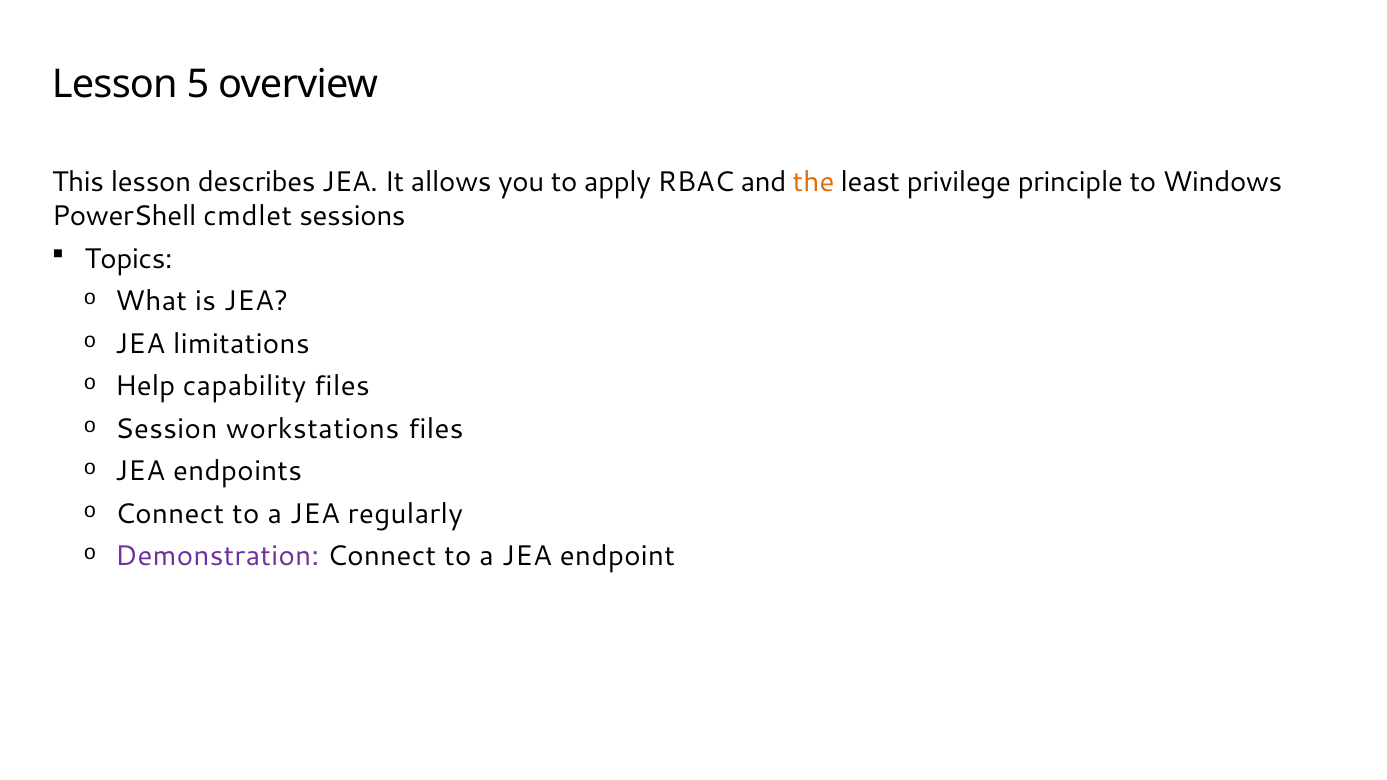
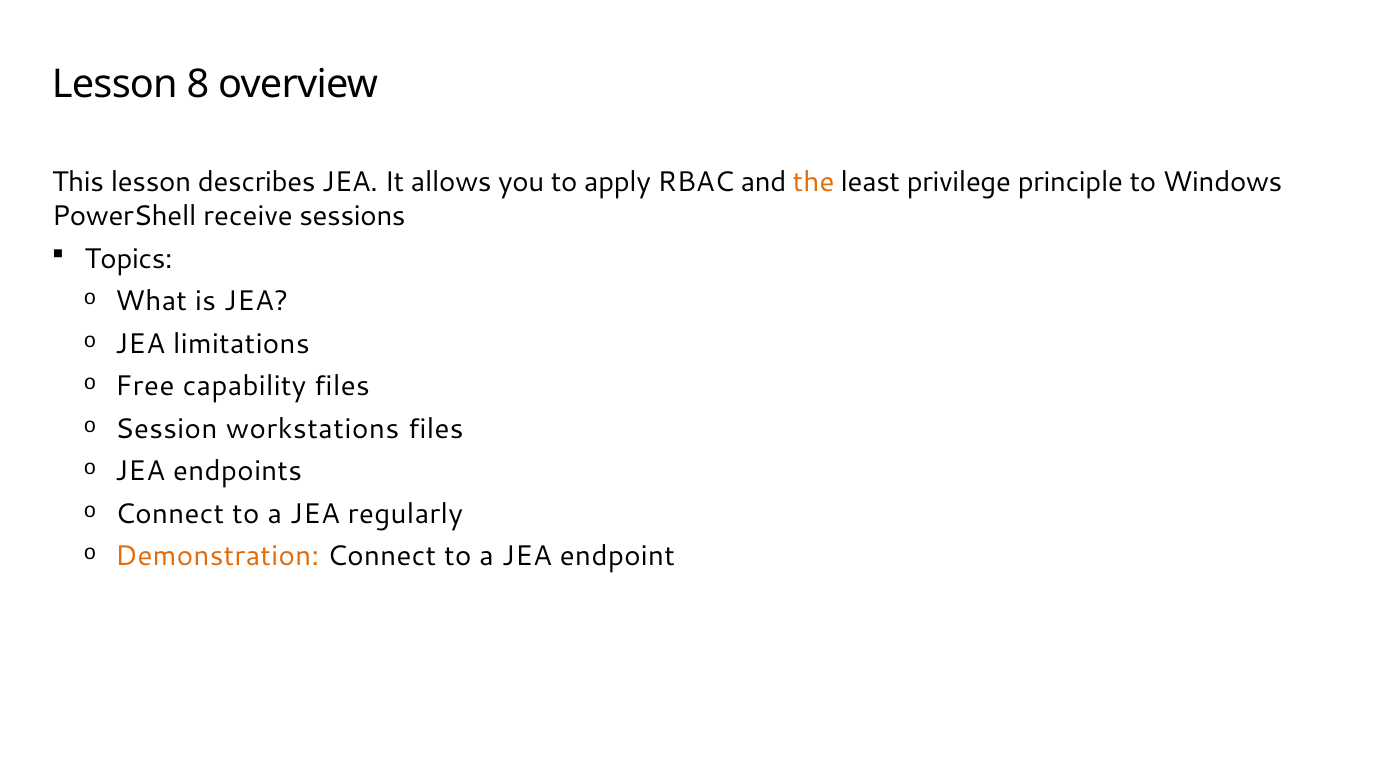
5: 5 -> 8
cmdlet: cmdlet -> receive
Help: Help -> Free
Demonstration colour: purple -> orange
